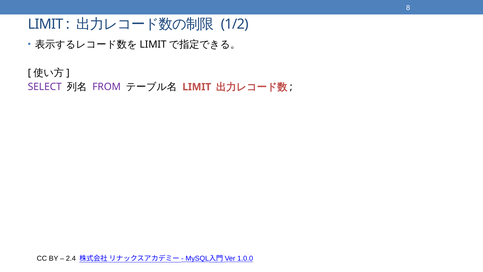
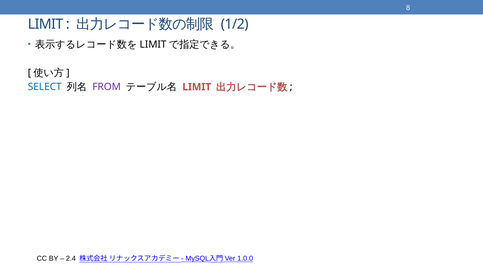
SELECT colour: purple -> blue
